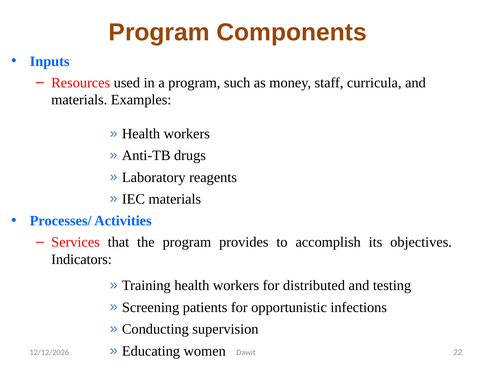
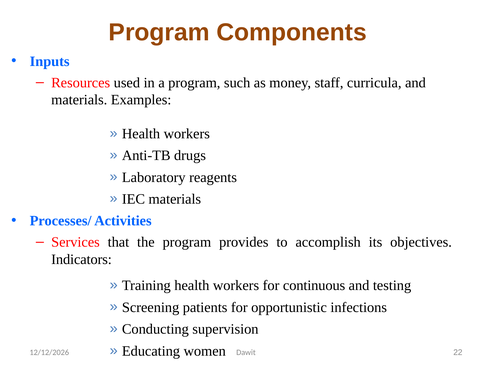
distributed: distributed -> continuous
